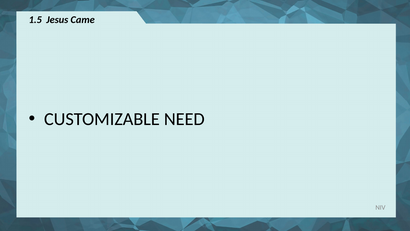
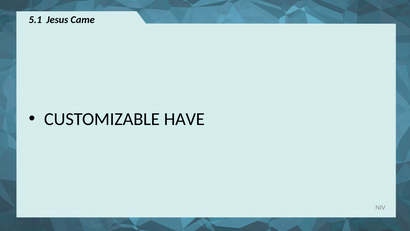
1.5: 1.5 -> 5.1
NEED: NEED -> HAVE
